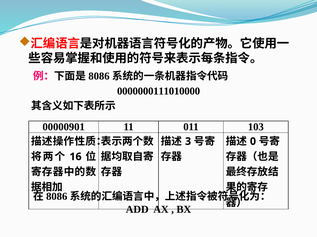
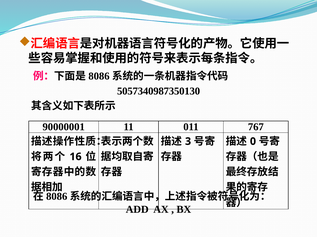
0000000111010000: 0000000111010000 -> 5057340987350130
00000901: 00000901 -> 90000001
103: 103 -> 767
